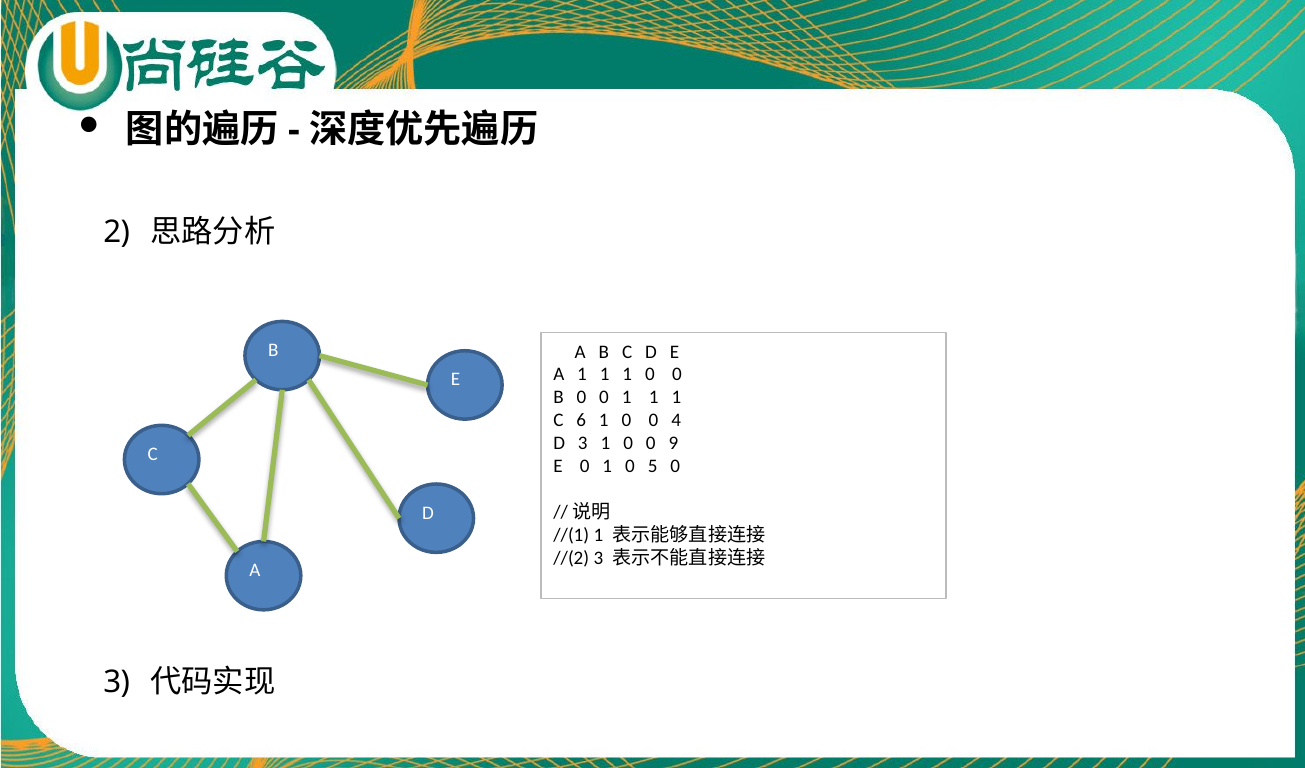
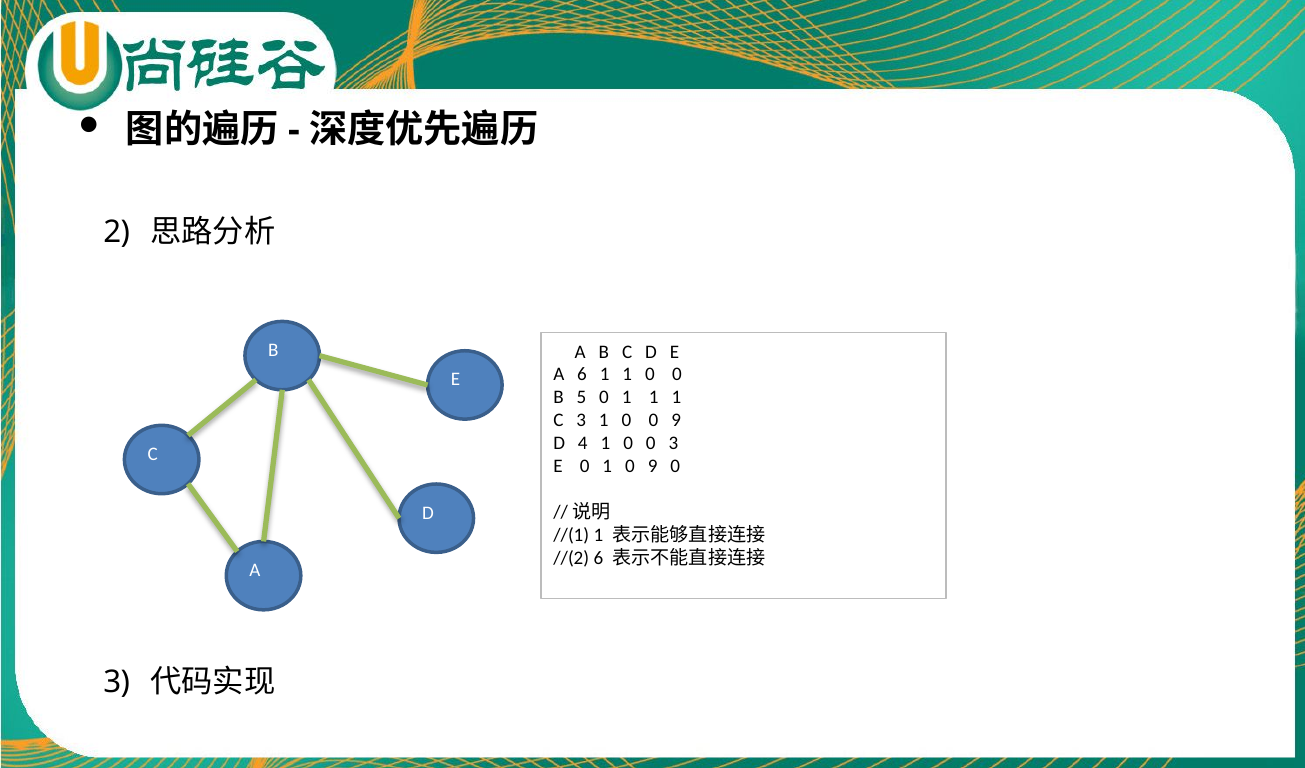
A 1: 1 -> 6
B 0: 0 -> 5
C 6: 6 -> 3
0 0 4: 4 -> 9
D 3: 3 -> 4
0 9: 9 -> 3
1 0 5: 5 -> 9
//(2 3: 3 -> 6
